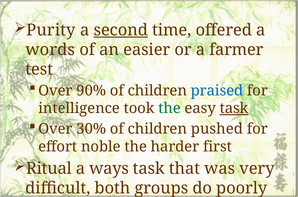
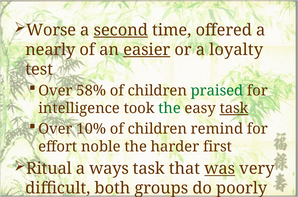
Purity: Purity -> Worse
words: words -> nearly
easier underline: none -> present
farmer: farmer -> loyalty
90%: 90% -> 58%
praised colour: blue -> green
30%: 30% -> 10%
pushed: pushed -> remind
was underline: none -> present
